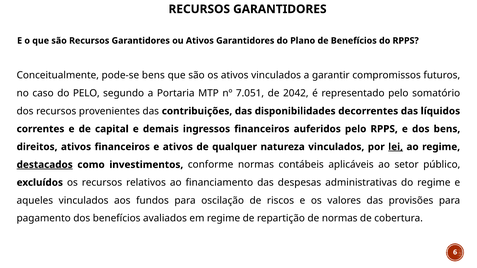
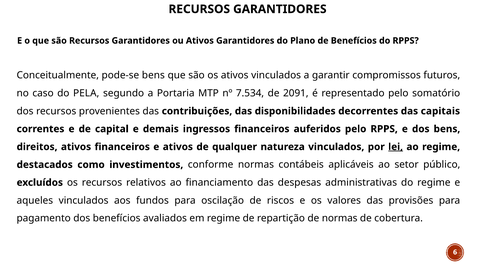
do PELO: PELO -> PELA
7.051: 7.051 -> 7.534
2042: 2042 -> 2091
líquidos: líquidos -> capitais
destacados underline: present -> none
